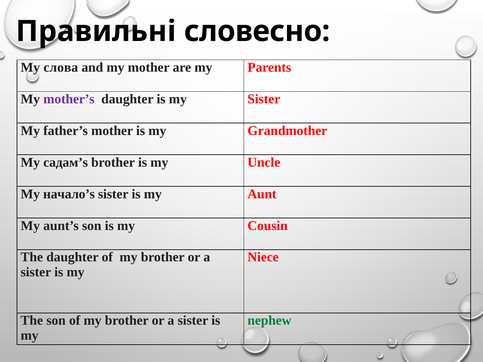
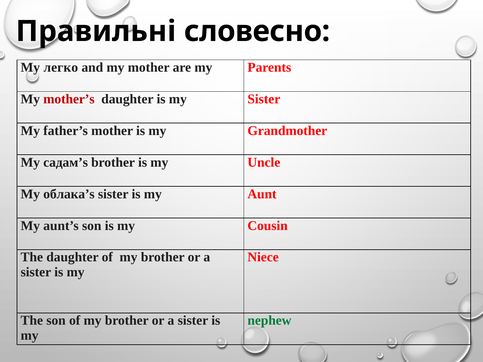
слова: слова -> легко
mother’s colour: purple -> red
начало’s: начало’s -> облака’s
